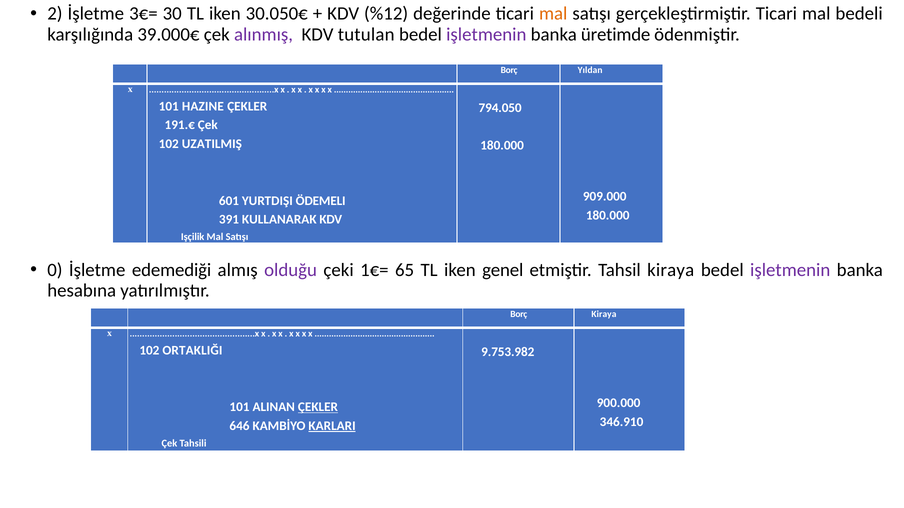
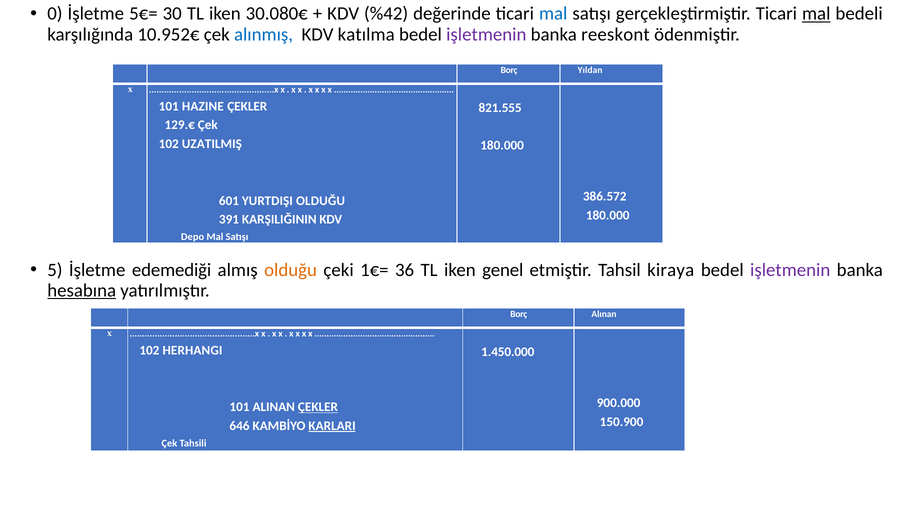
2: 2 -> 0
3€=: 3€= -> 5€=
30.050€: 30.050€ -> 30.080€
%12: %12 -> %42
mal at (553, 14) colour: orange -> blue
mal at (816, 14) underline: none -> present
39.000€: 39.000€ -> 10.952€
alınmış colour: purple -> blue
tutulan: tutulan -> katılma
üretimde: üretimde -> reeskont
794.050: 794.050 -> 821.555
191.€: 191.€ -> 129.€
909.000: 909.000 -> 386.572
YURTDIŞI ÖDEMELI: ÖDEMELI -> OLDUĞU
KULLANARAK: KULLANARAK -> KARŞILIĞININ
Işçilik: Işçilik -> Depo
0: 0 -> 5
olduğu at (291, 270) colour: purple -> orange
65: 65 -> 36
hesabına underline: none -> present
Borç Kiraya: Kiraya -> Alınan
ORTAKLIĞI: ORTAKLIĞI -> HERHANGI
9.753.982: 9.753.982 -> 1.450.000
346.910: 346.910 -> 150.900
